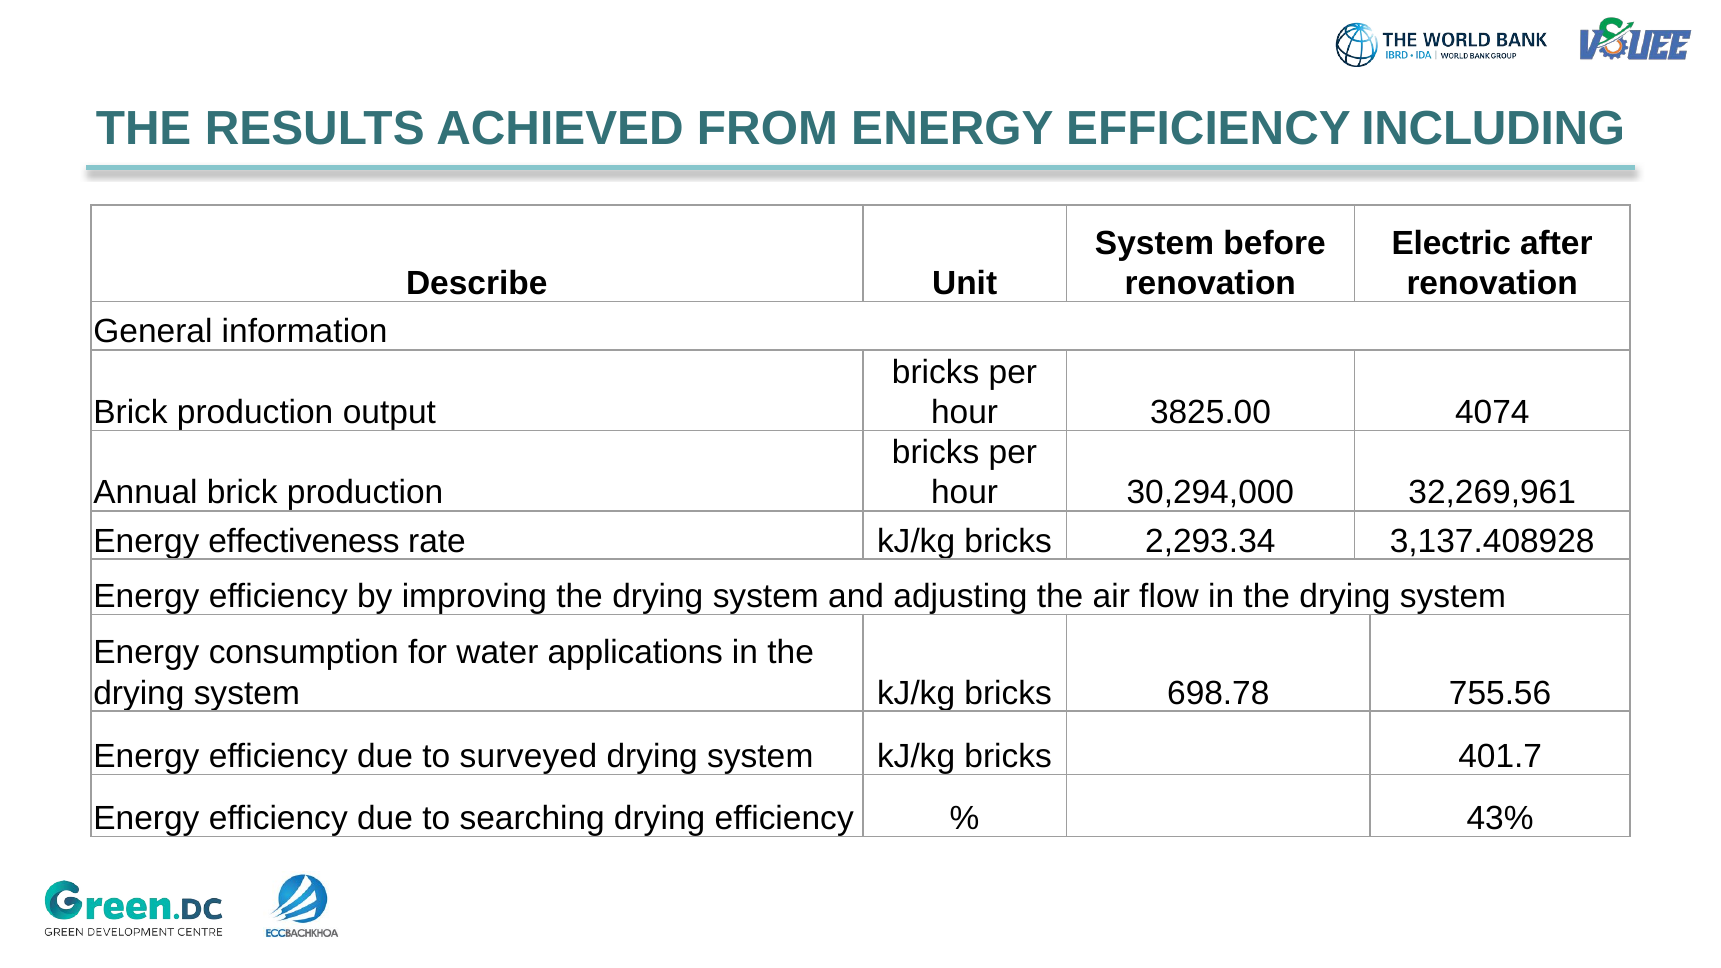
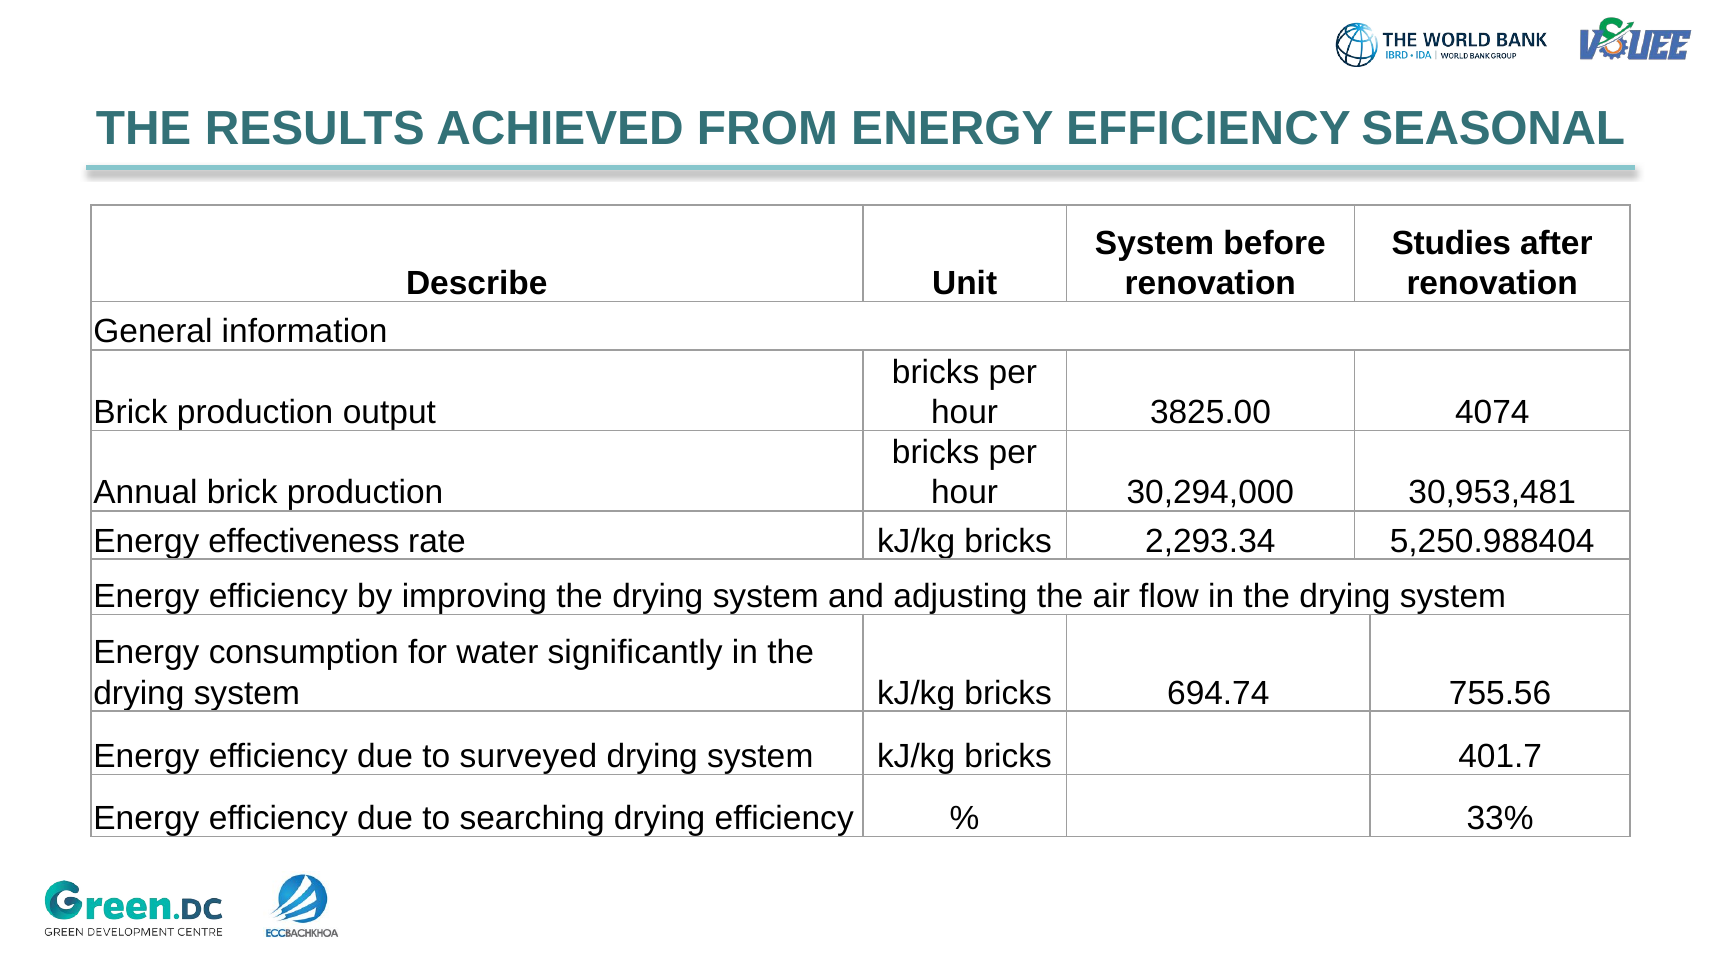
INCLUDING: INCLUDING -> SEASONAL
Electric: Electric -> Studies
32,269,961: 32,269,961 -> 30,953,481
3,137.408928: 3,137.408928 -> 5,250.988404
applications: applications -> significantly
698.78: 698.78 -> 694.74
43%: 43% -> 33%
